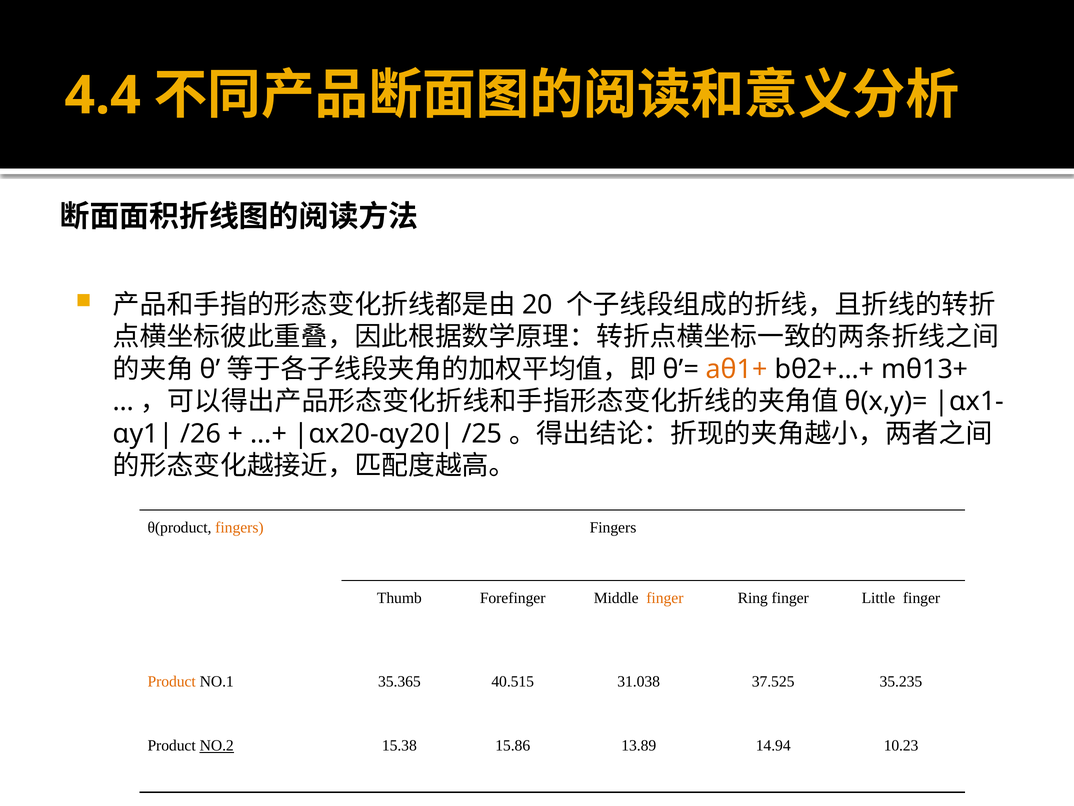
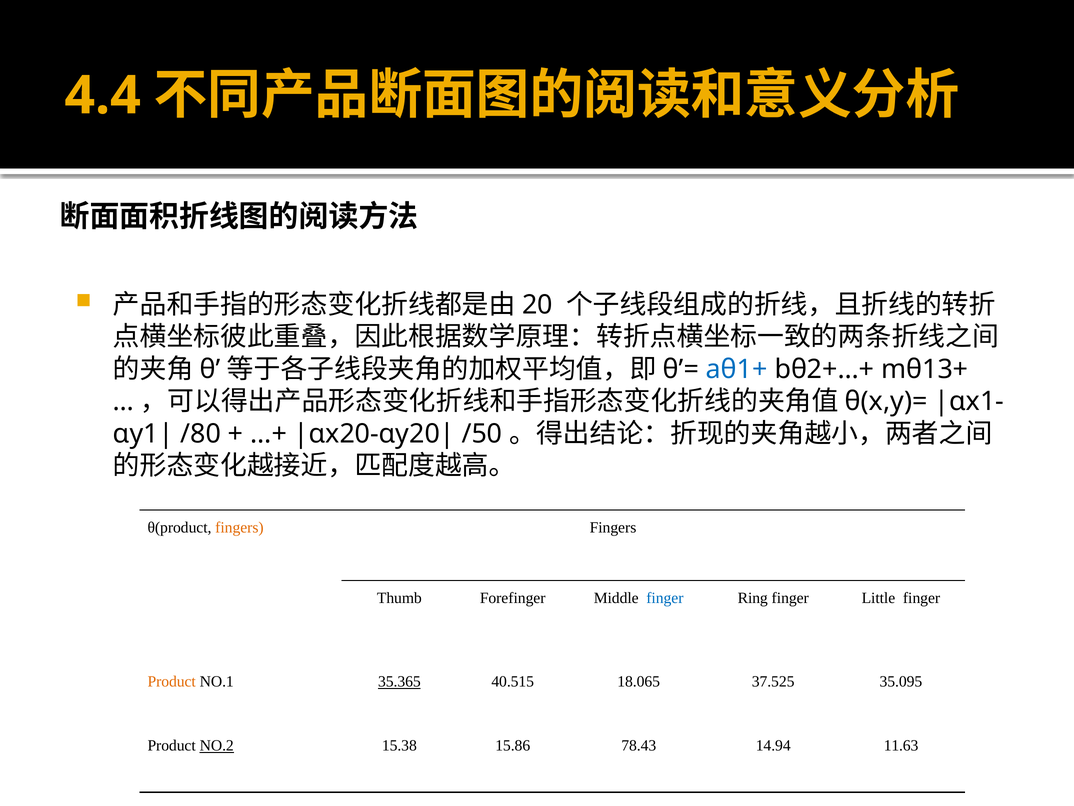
aθ1+ colour: orange -> blue
/26: /26 -> /80
/25: /25 -> /50
finger at (665, 598) colour: orange -> blue
35.365 underline: none -> present
31.038: 31.038 -> 18.065
35.235: 35.235 -> 35.095
13.89: 13.89 -> 78.43
10.23: 10.23 -> 11.63
